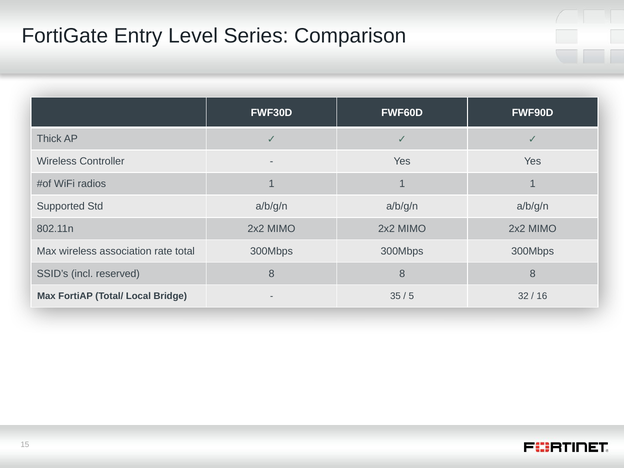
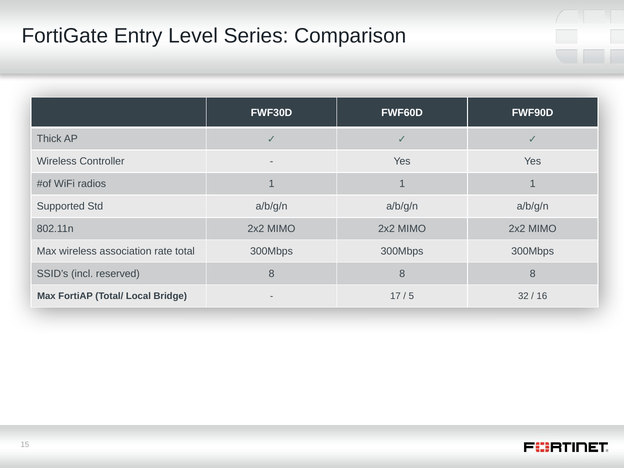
35: 35 -> 17
